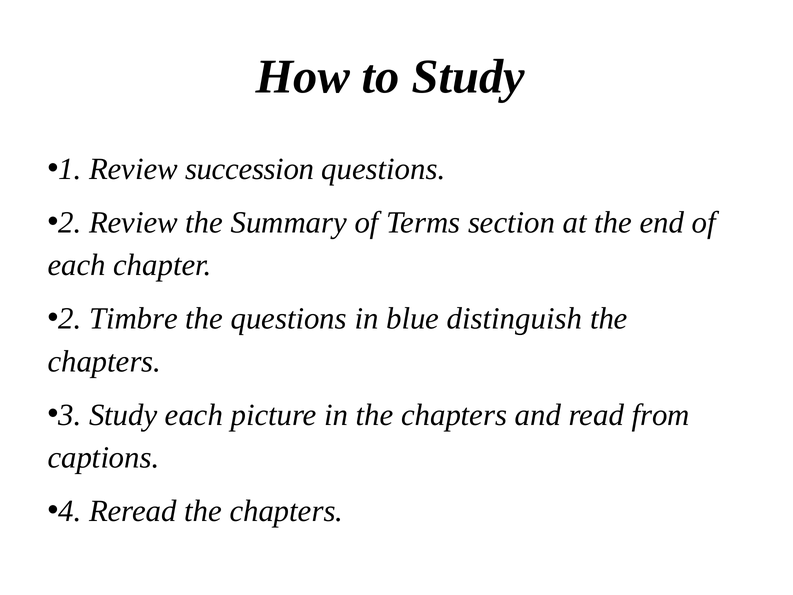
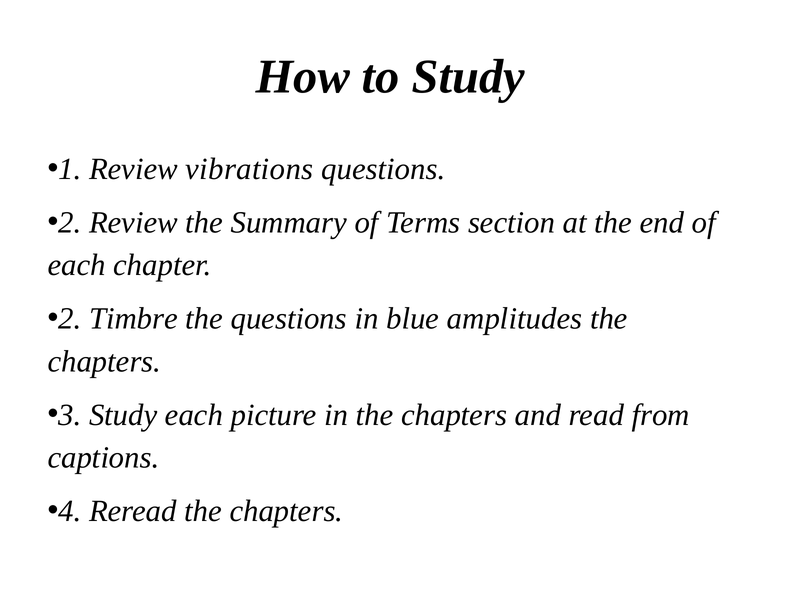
succession: succession -> vibrations
distinguish: distinguish -> amplitudes
